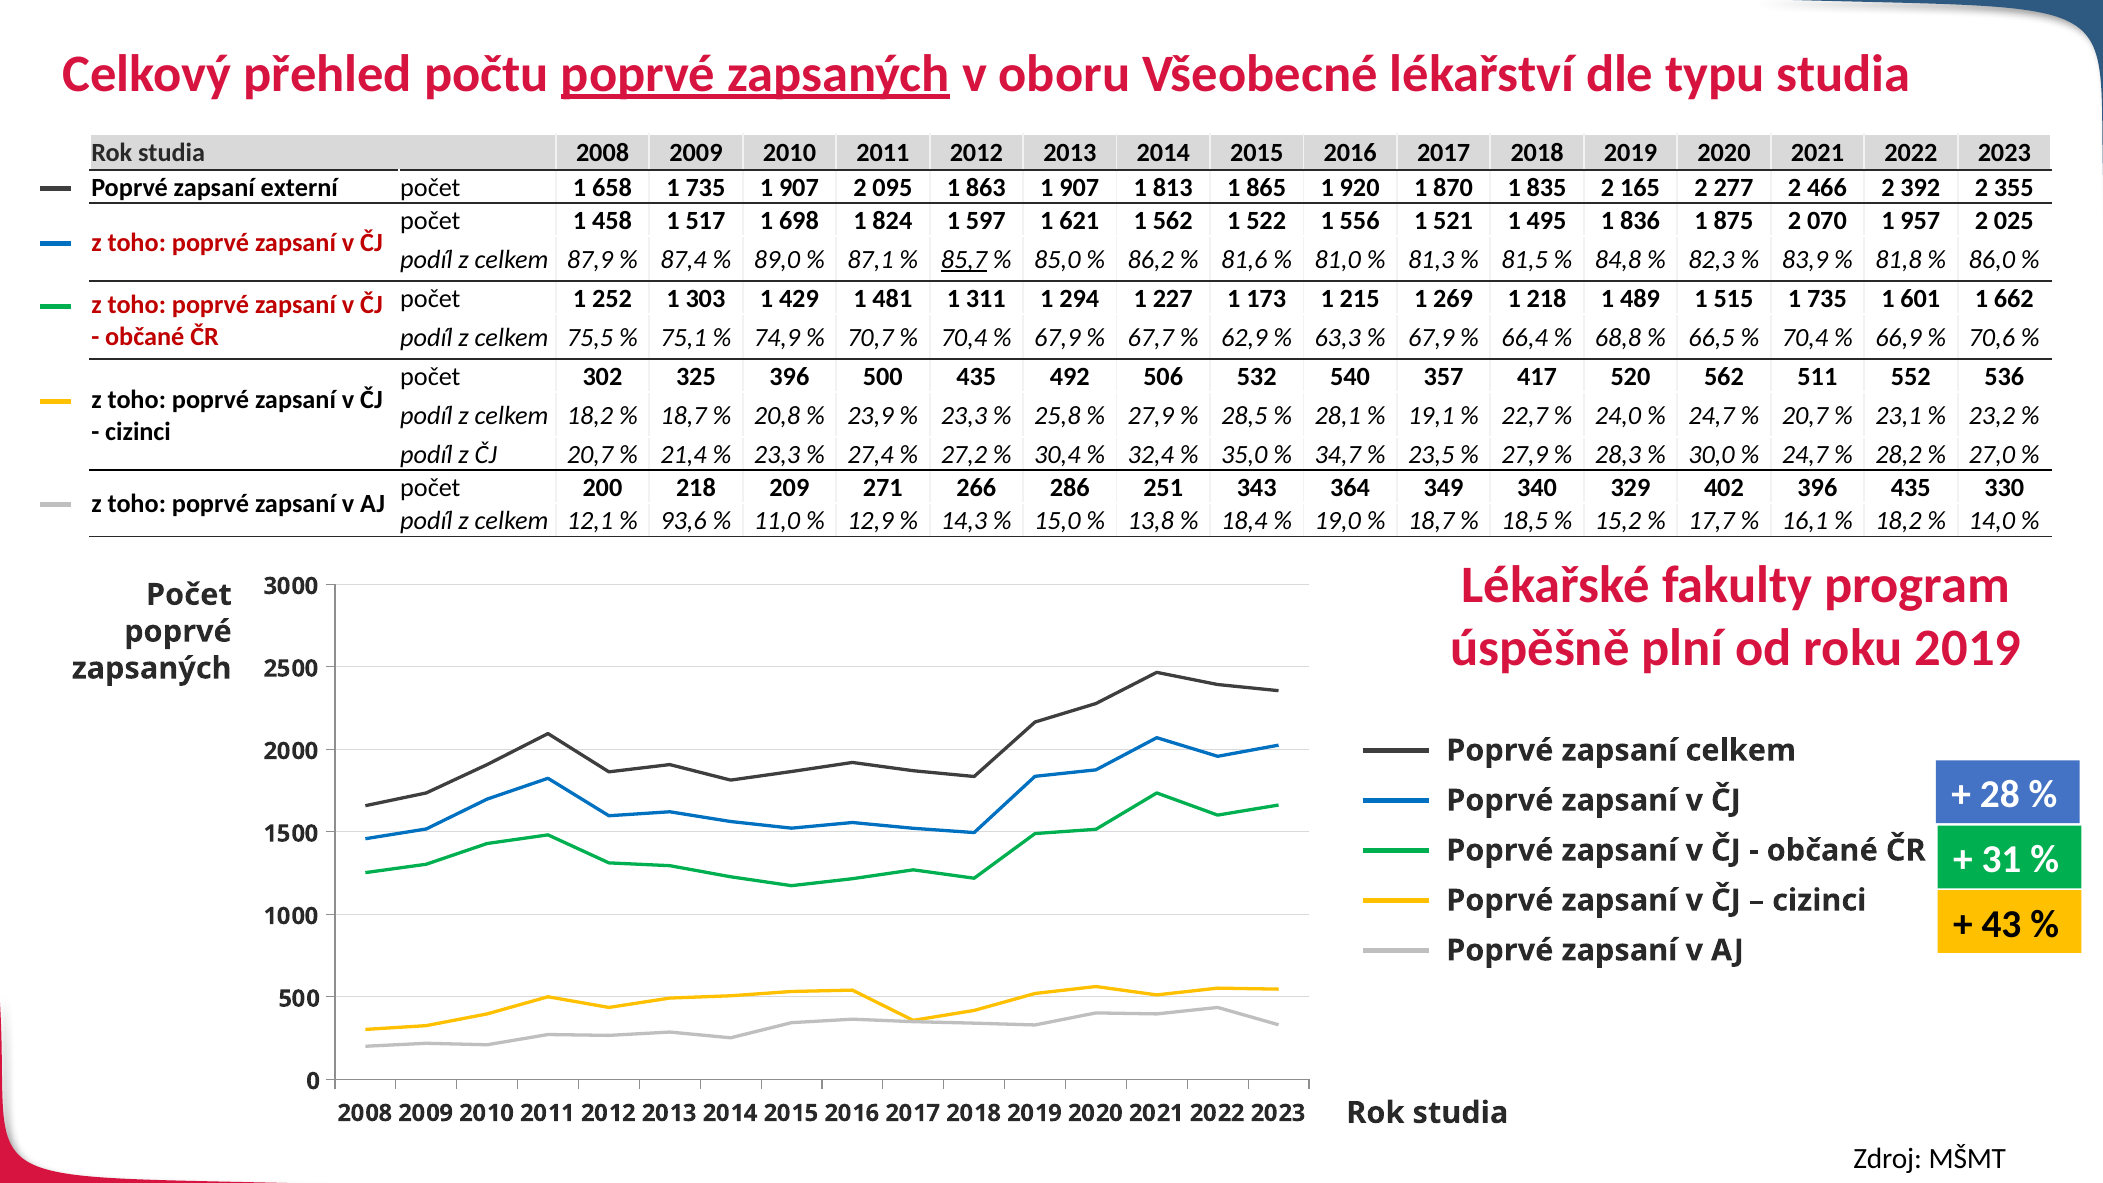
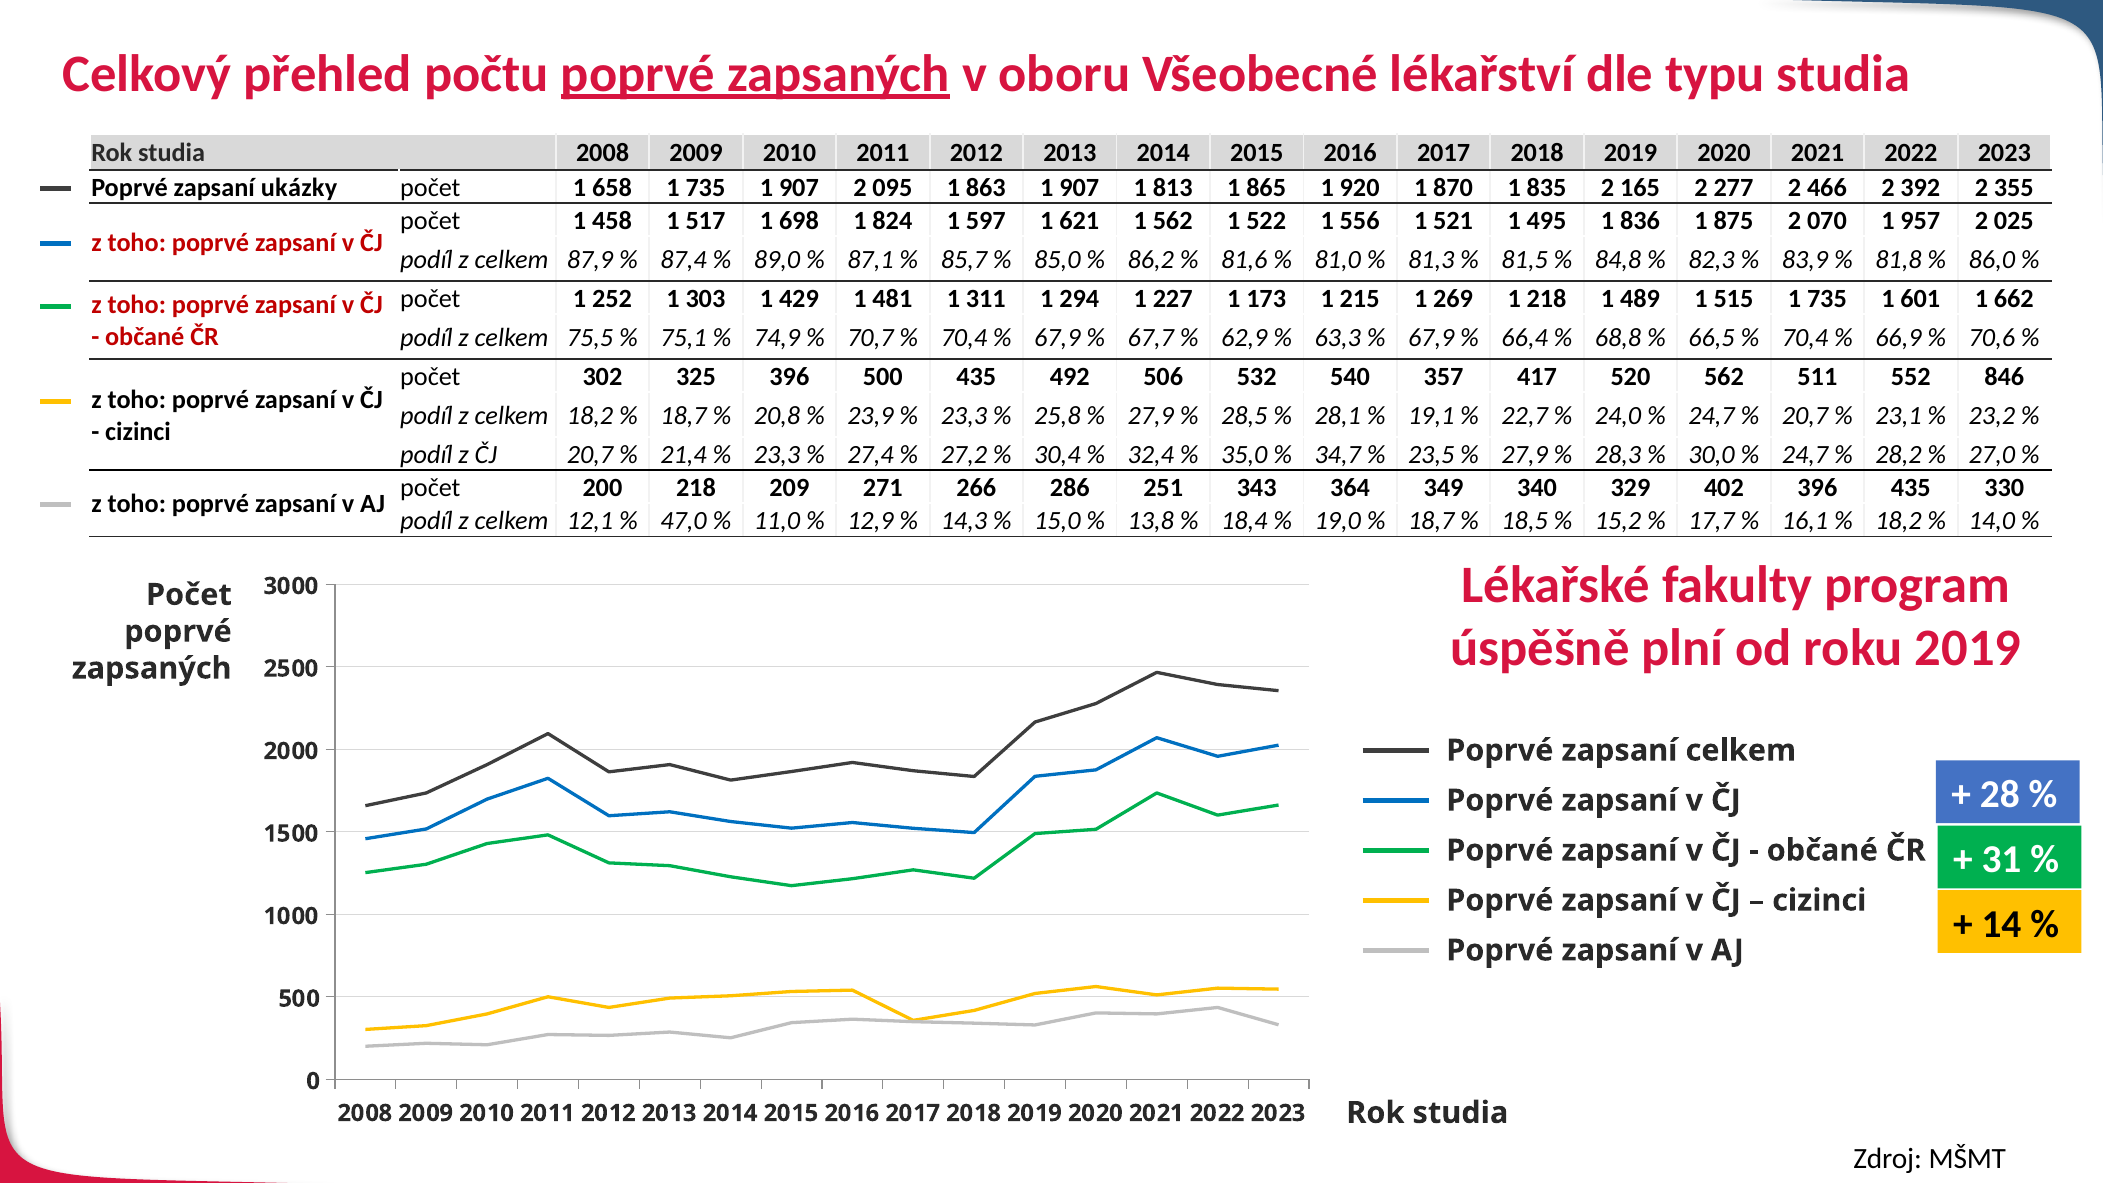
externí: externí -> ukázky
85,7 underline: present -> none
536: 536 -> 846
93,6: 93,6 -> 47,0
43: 43 -> 14
